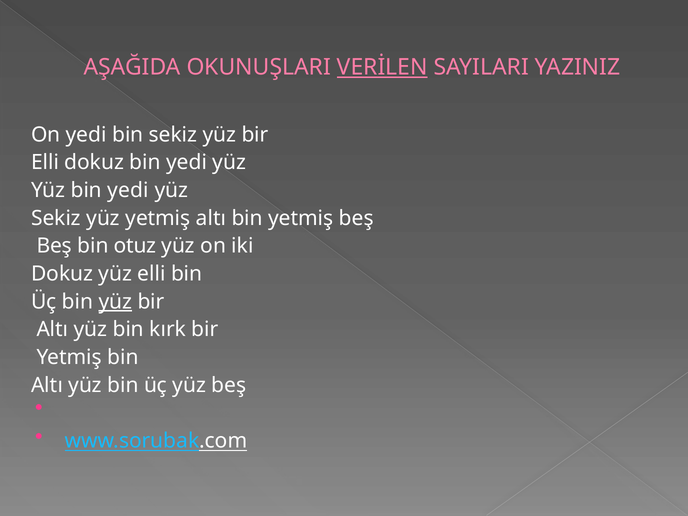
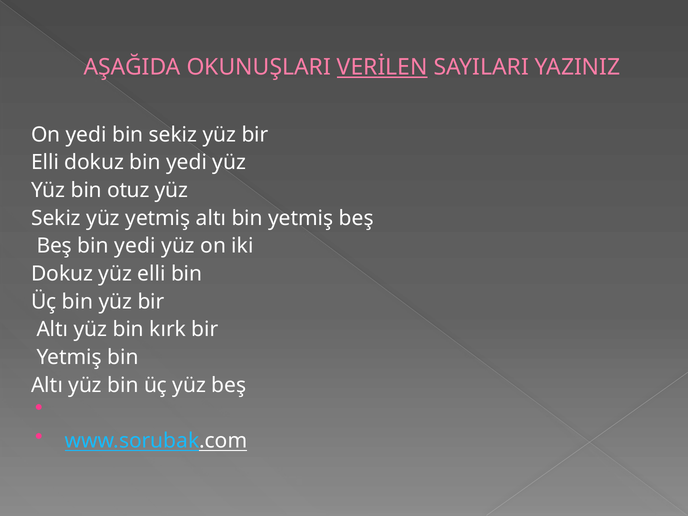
Yüz bin yedi: yedi -> otuz
Beş bin otuz: otuz -> yedi
yüz at (115, 302) underline: present -> none
